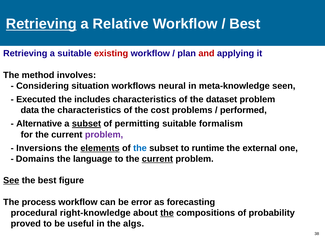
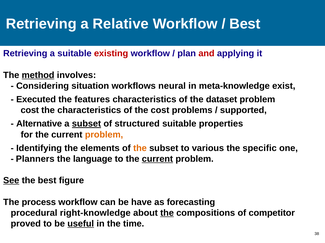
Retrieving at (41, 24) underline: present -> none
method underline: none -> present
seen: seen -> exist
includes: includes -> features
data at (30, 111): data -> cost
performed: performed -> supported
permitting: permitting -> structured
formalism: formalism -> properties
problem at (104, 135) colour: purple -> orange
Inversions: Inversions -> Identifying
elements underline: present -> none
the at (140, 149) colour: blue -> orange
runtime: runtime -> various
external: external -> specific
Domains: Domains -> Planners
error: error -> have
probability: probability -> competitor
useful underline: none -> present
algs: algs -> time
